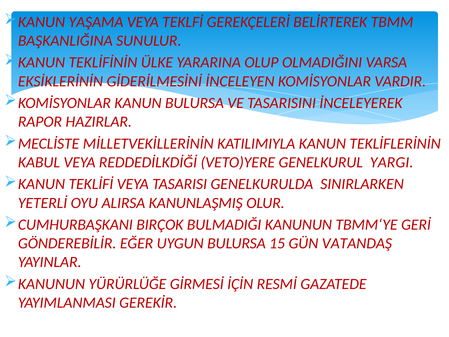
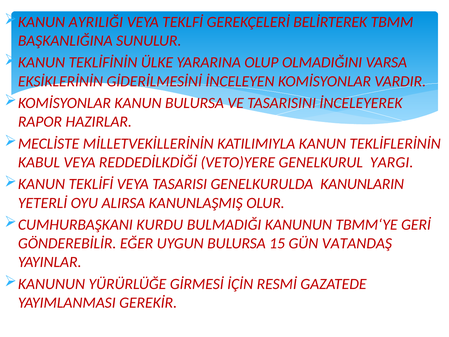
YAŞAMA: YAŞAMA -> AYRILIĞI
SINIRLARKEN: SINIRLARKEN -> KANUNLARIN
BIRÇOK: BIRÇOK -> KURDU
